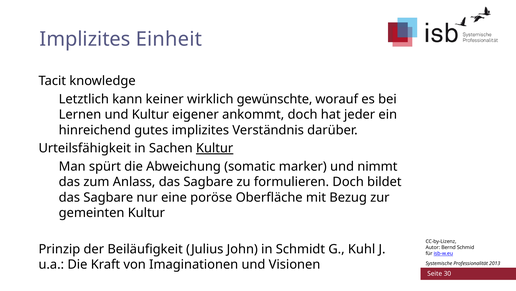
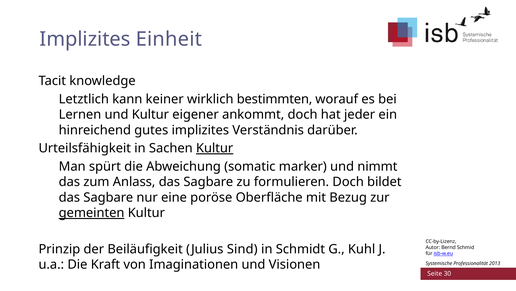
gewünschte: gewünschte -> bestimmten
gemeinten underline: none -> present
John: John -> Sind
